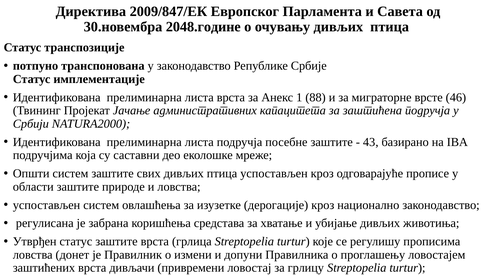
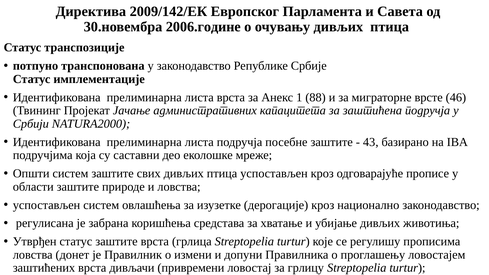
2009/847/ЕК: 2009/847/ЕК -> 2009/142/ЕК
2048.године: 2048.године -> 2006.године
